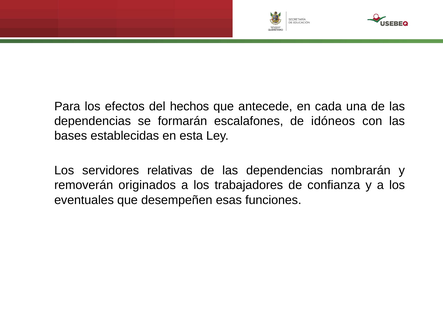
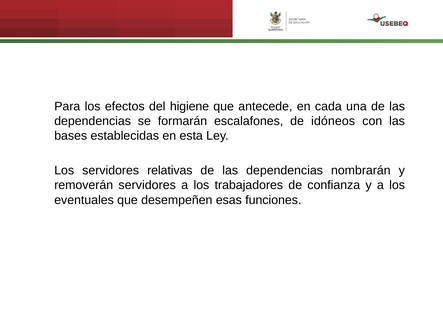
hechos: hechos -> higiene
removerán originados: originados -> servidores
